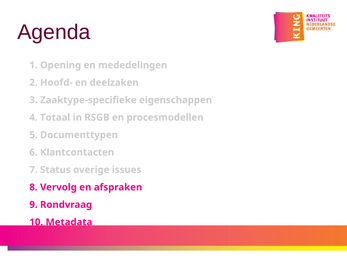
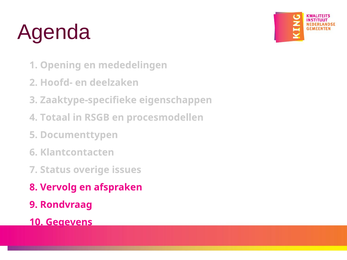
Metadata: Metadata -> Gegevens
